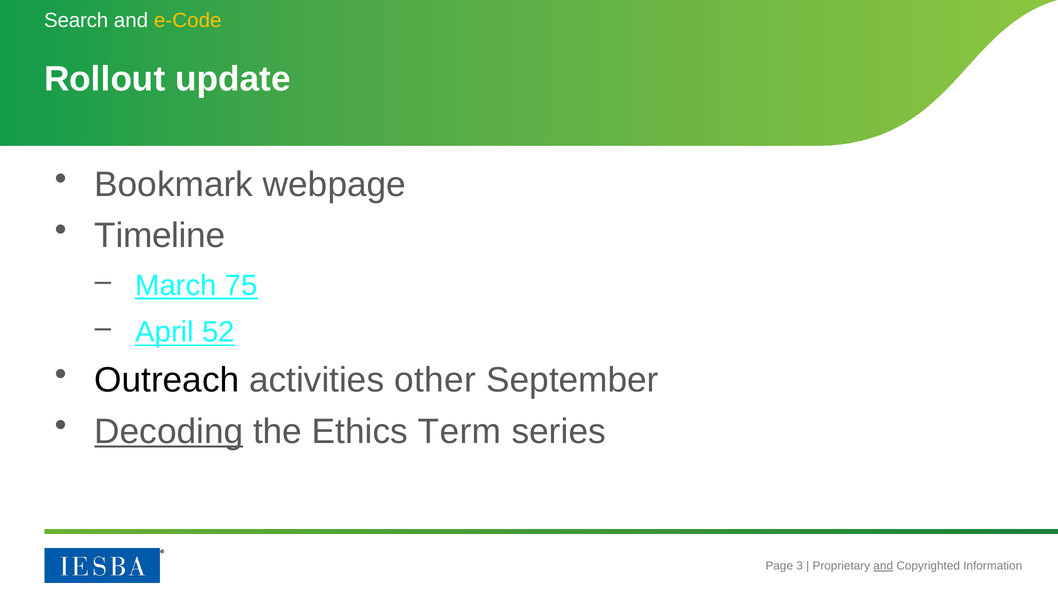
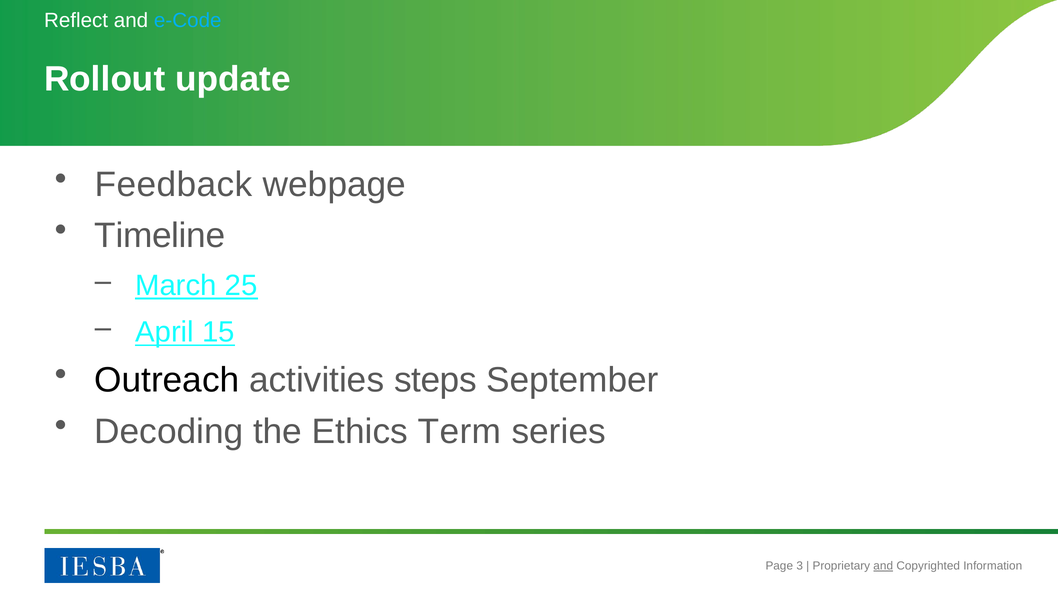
Search: Search -> Reflect
e-Code colour: yellow -> light blue
Bookmark: Bookmark -> Feedback
75: 75 -> 25
52: 52 -> 15
other: other -> steps
Decoding underline: present -> none
